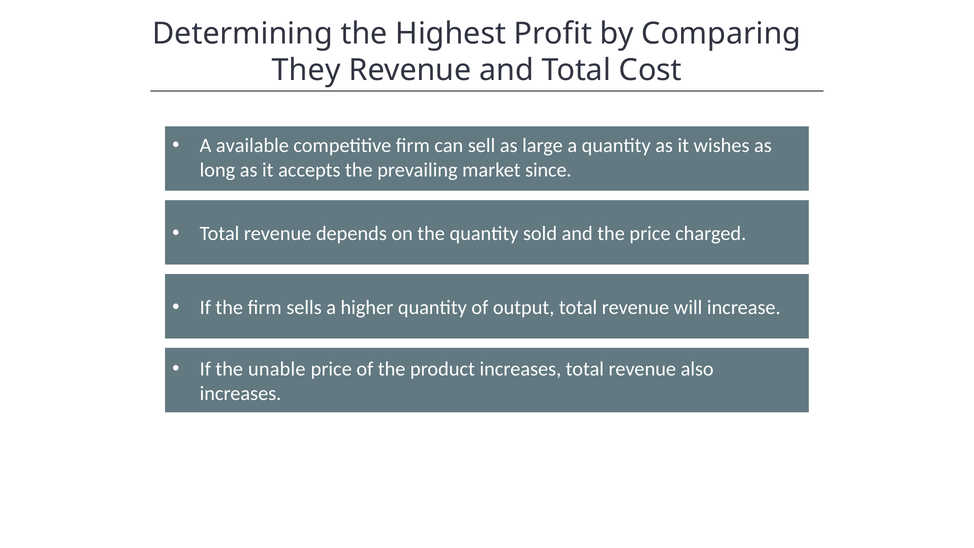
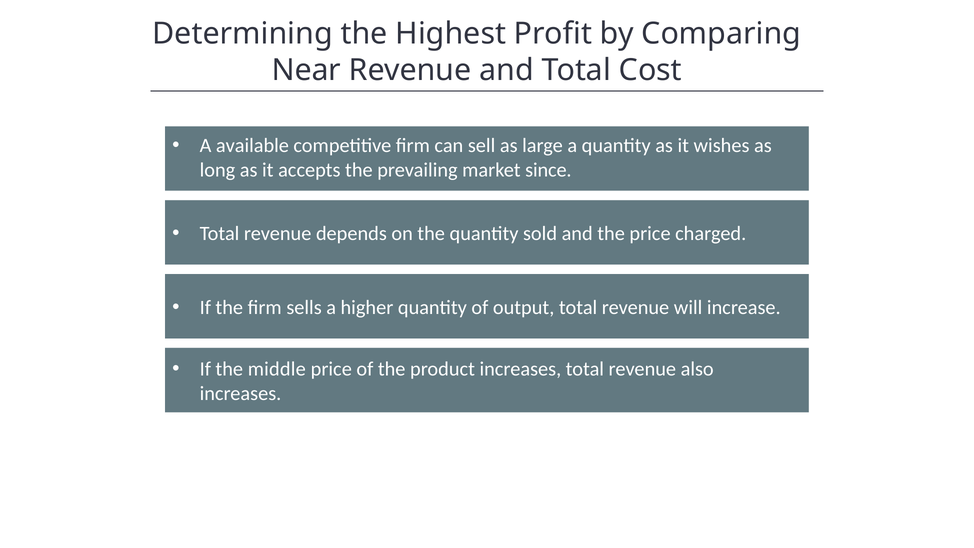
They: They -> Near
unable: unable -> middle
